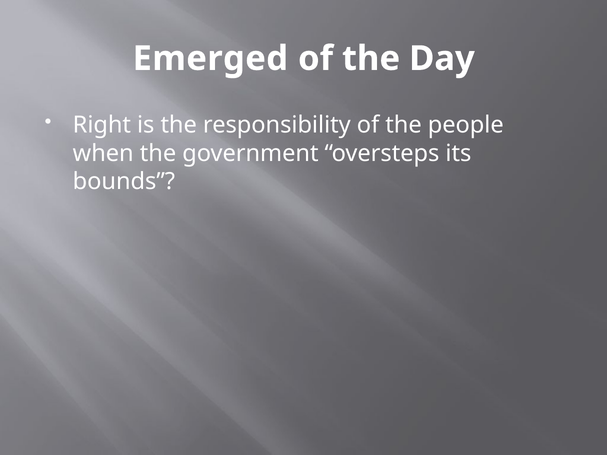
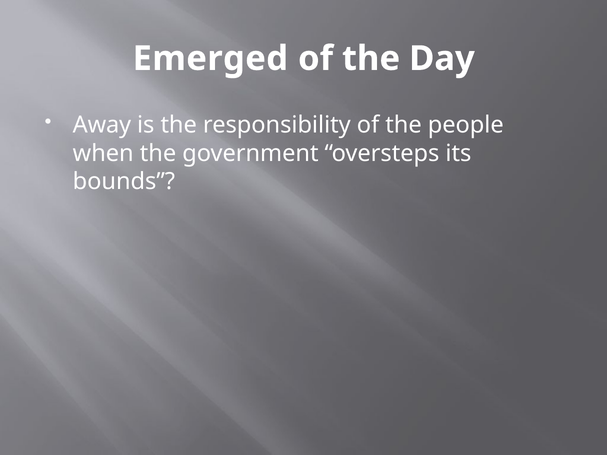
Right: Right -> Away
